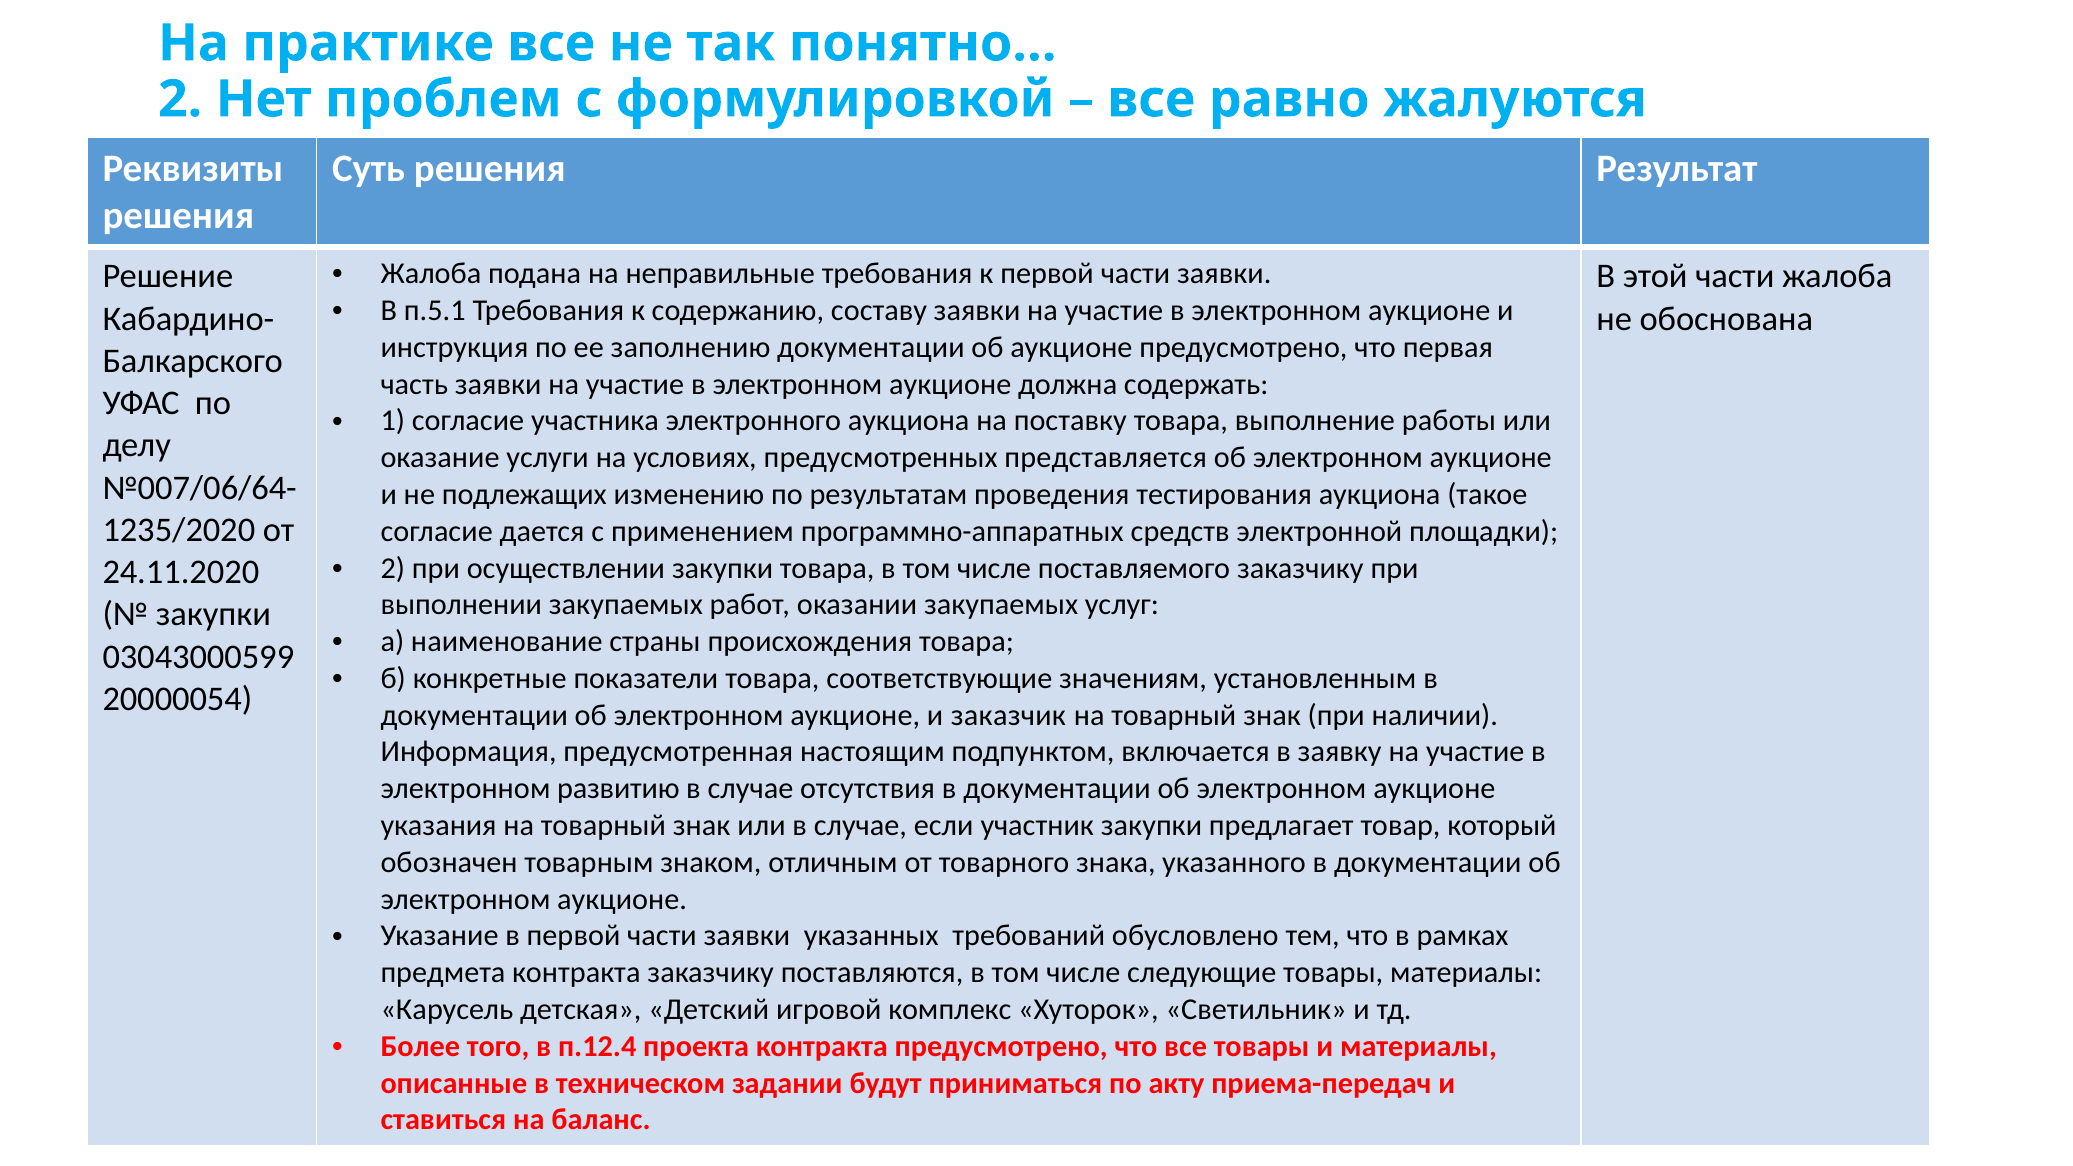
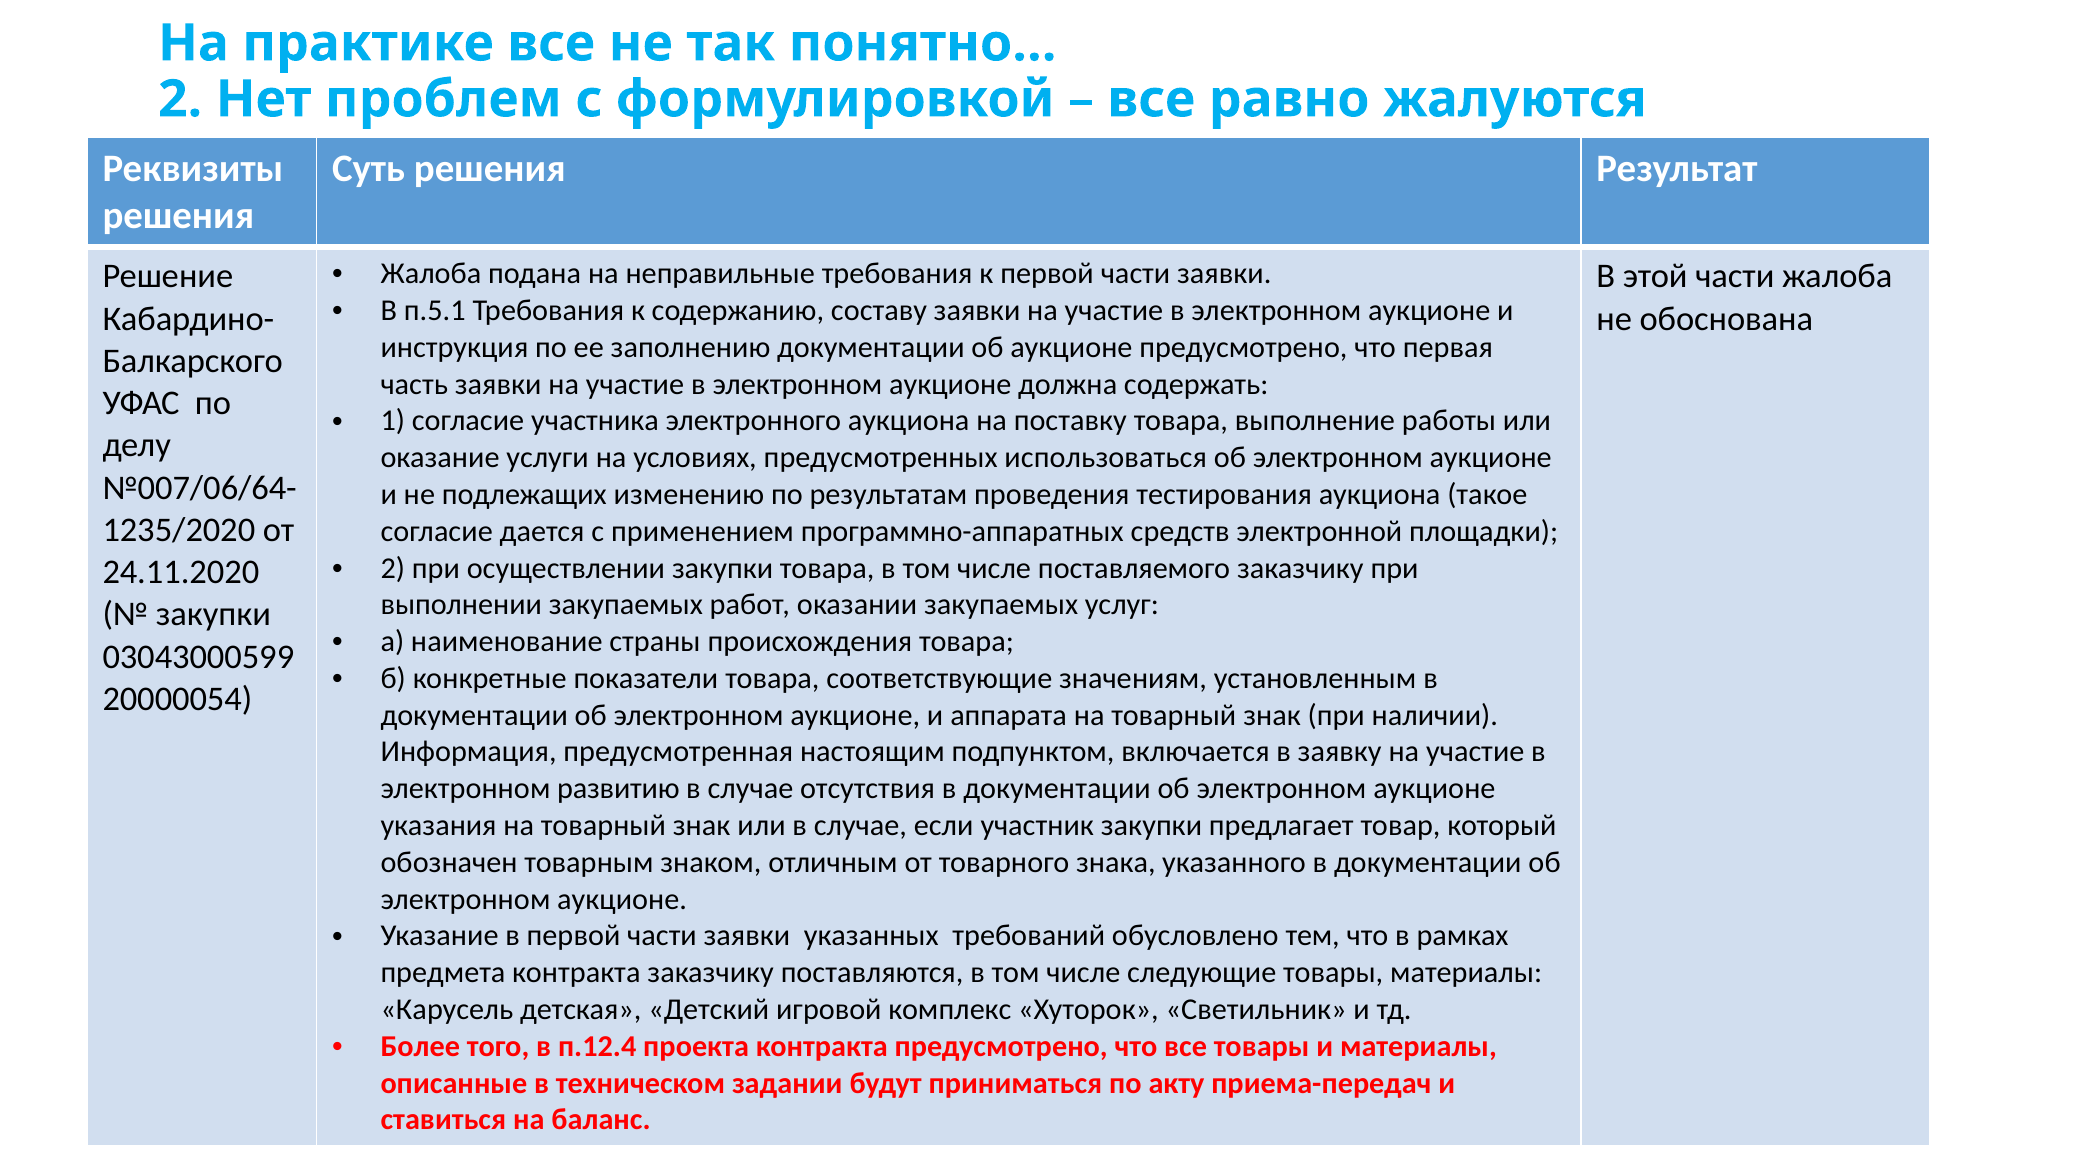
представляется: представляется -> использоваться
заказчик: заказчик -> аппарата
